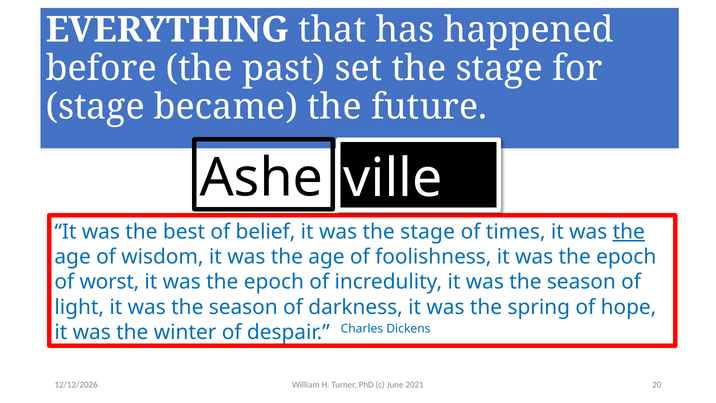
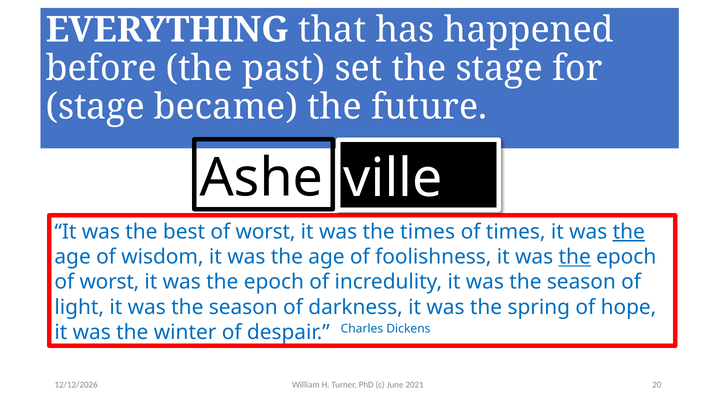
best of belief: belief -> worst
was the stage: stage -> times
the at (575, 257) underline: none -> present
